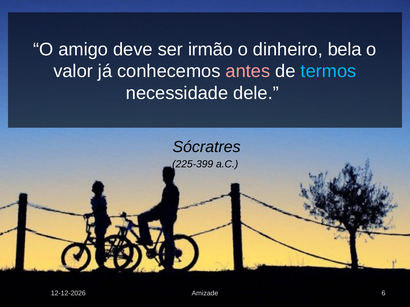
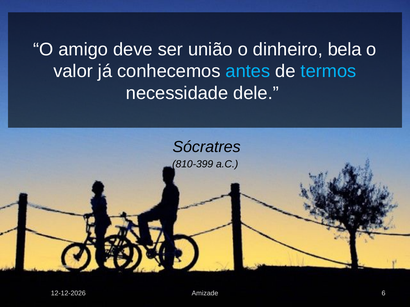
irmão: irmão -> união
antes colour: pink -> light blue
225-399: 225-399 -> 810-399
